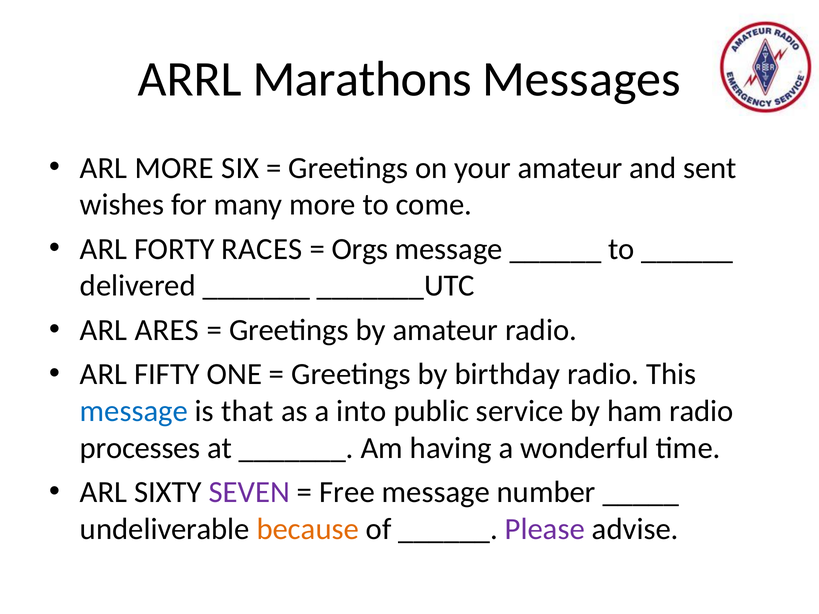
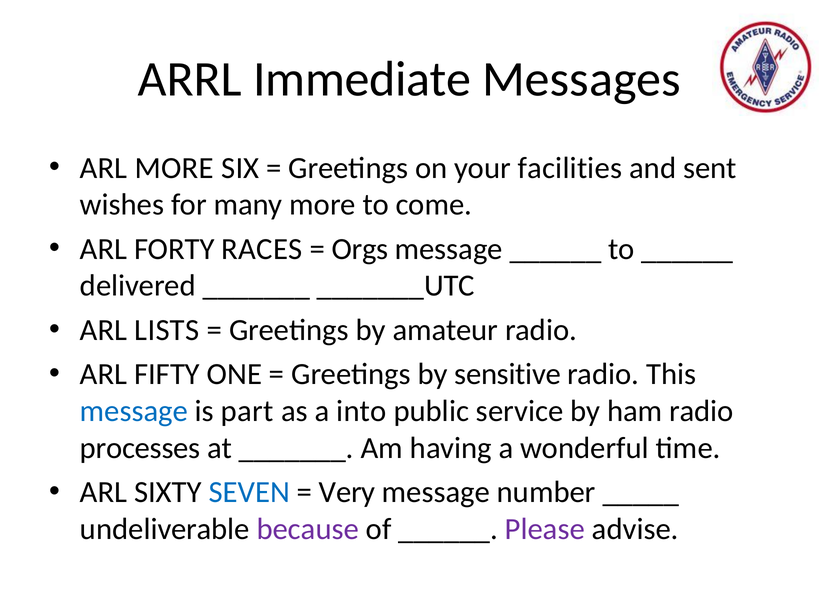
Marathons: Marathons -> Immediate
your amateur: amateur -> facilities
ARES: ARES -> LISTS
birthday: birthday -> sensitive
that: that -> part
SEVEN colour: purple -> blue
Free: Free -> Very
because colour: orange -> purple
